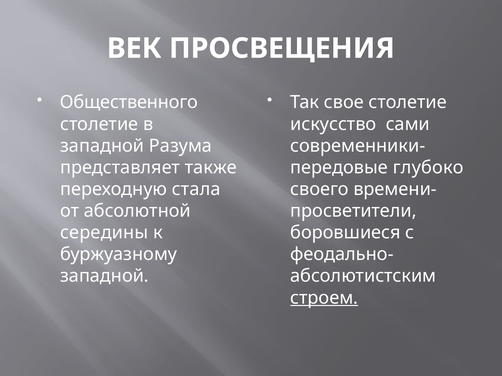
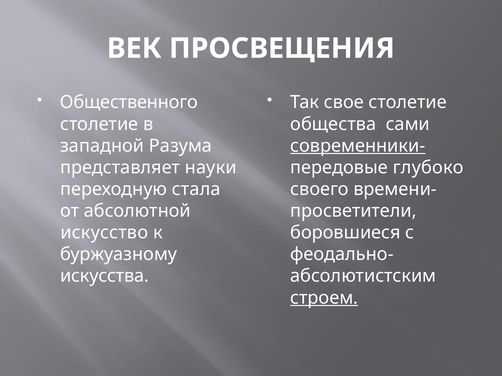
искусство: искусство -> общества
современники- underline: none -> present
также: также -> науки
середины: середины -> искусство
западной at (104, 276): западной -> искусства
